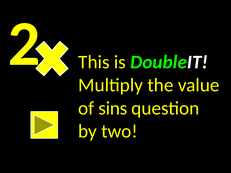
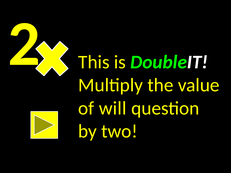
sins: sins -> will
